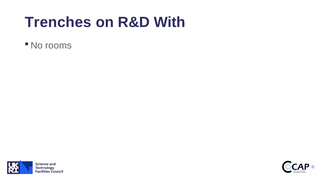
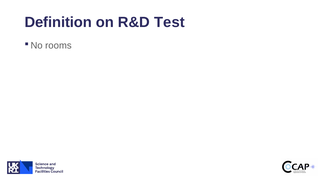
Trenches: Trenches -> Definition
With: With -> Test
